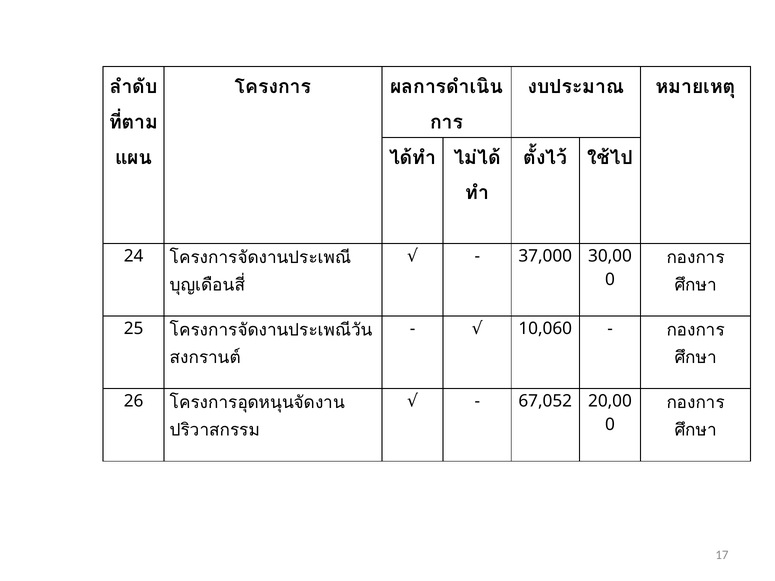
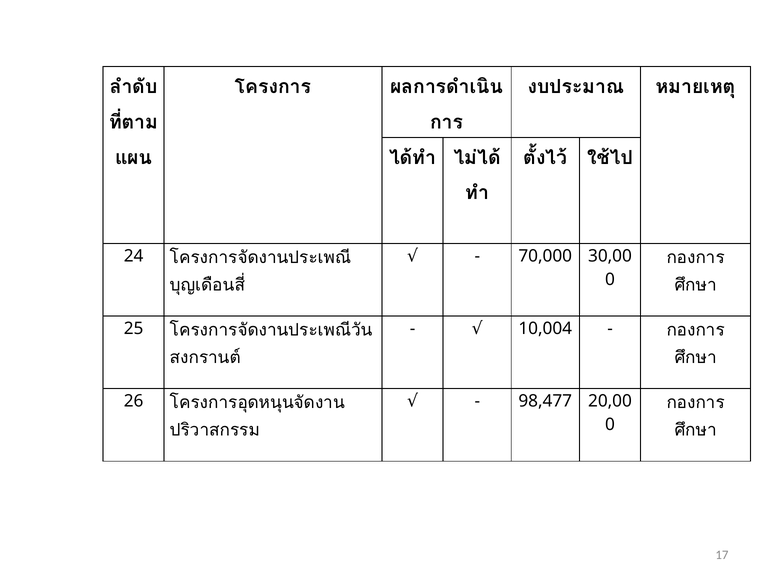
37,000: 37,000 -> 70,000
10,060: 10,060 -> 10,004
67,052: 67,052 -> 98,477
